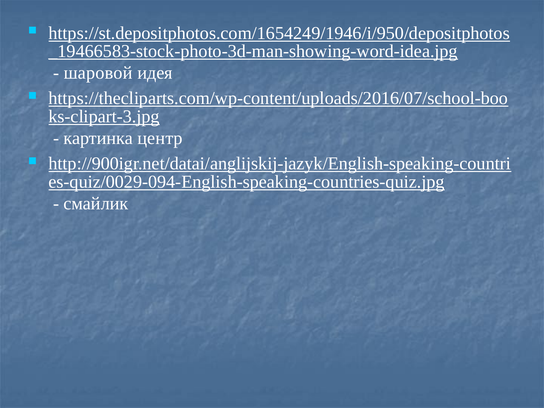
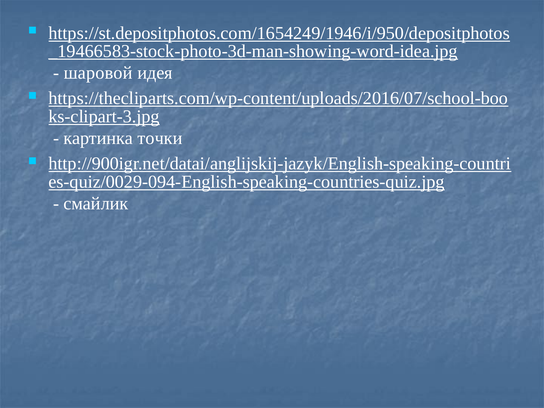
центр: центр -> точки
